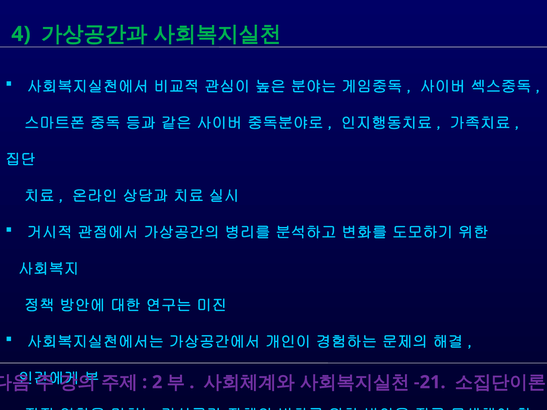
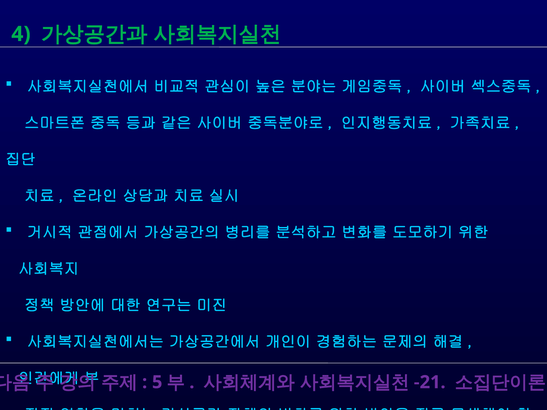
2: 2 -> 5
